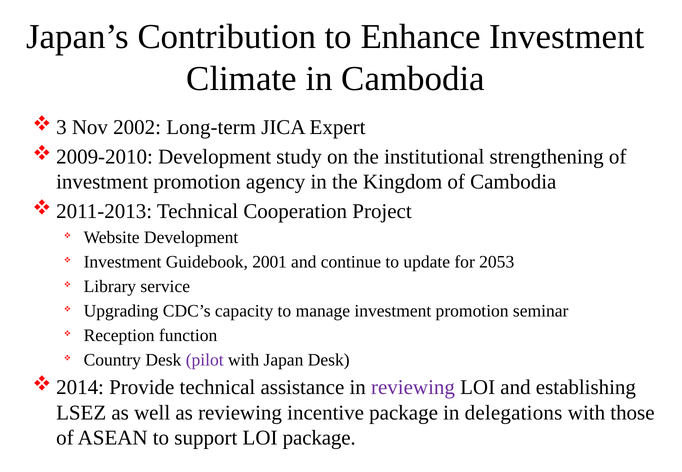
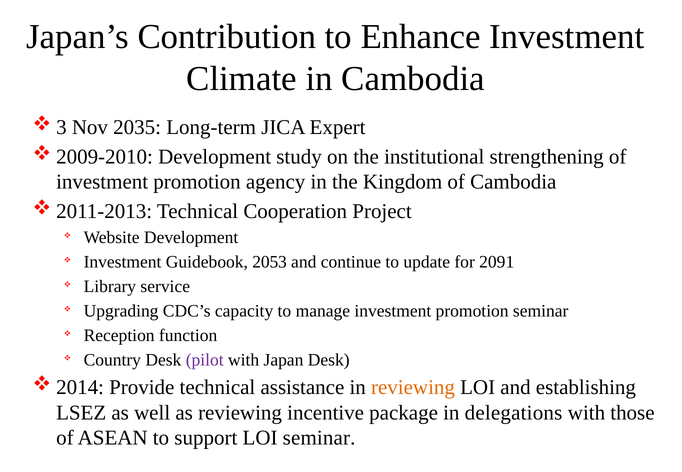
2002: 2002 -> 2035
2001: 2001 -> 2053
2053: 2053 -> 2091
reviewing at (413, 388) colour: purple -> orange
LOI package: package -> seminar
